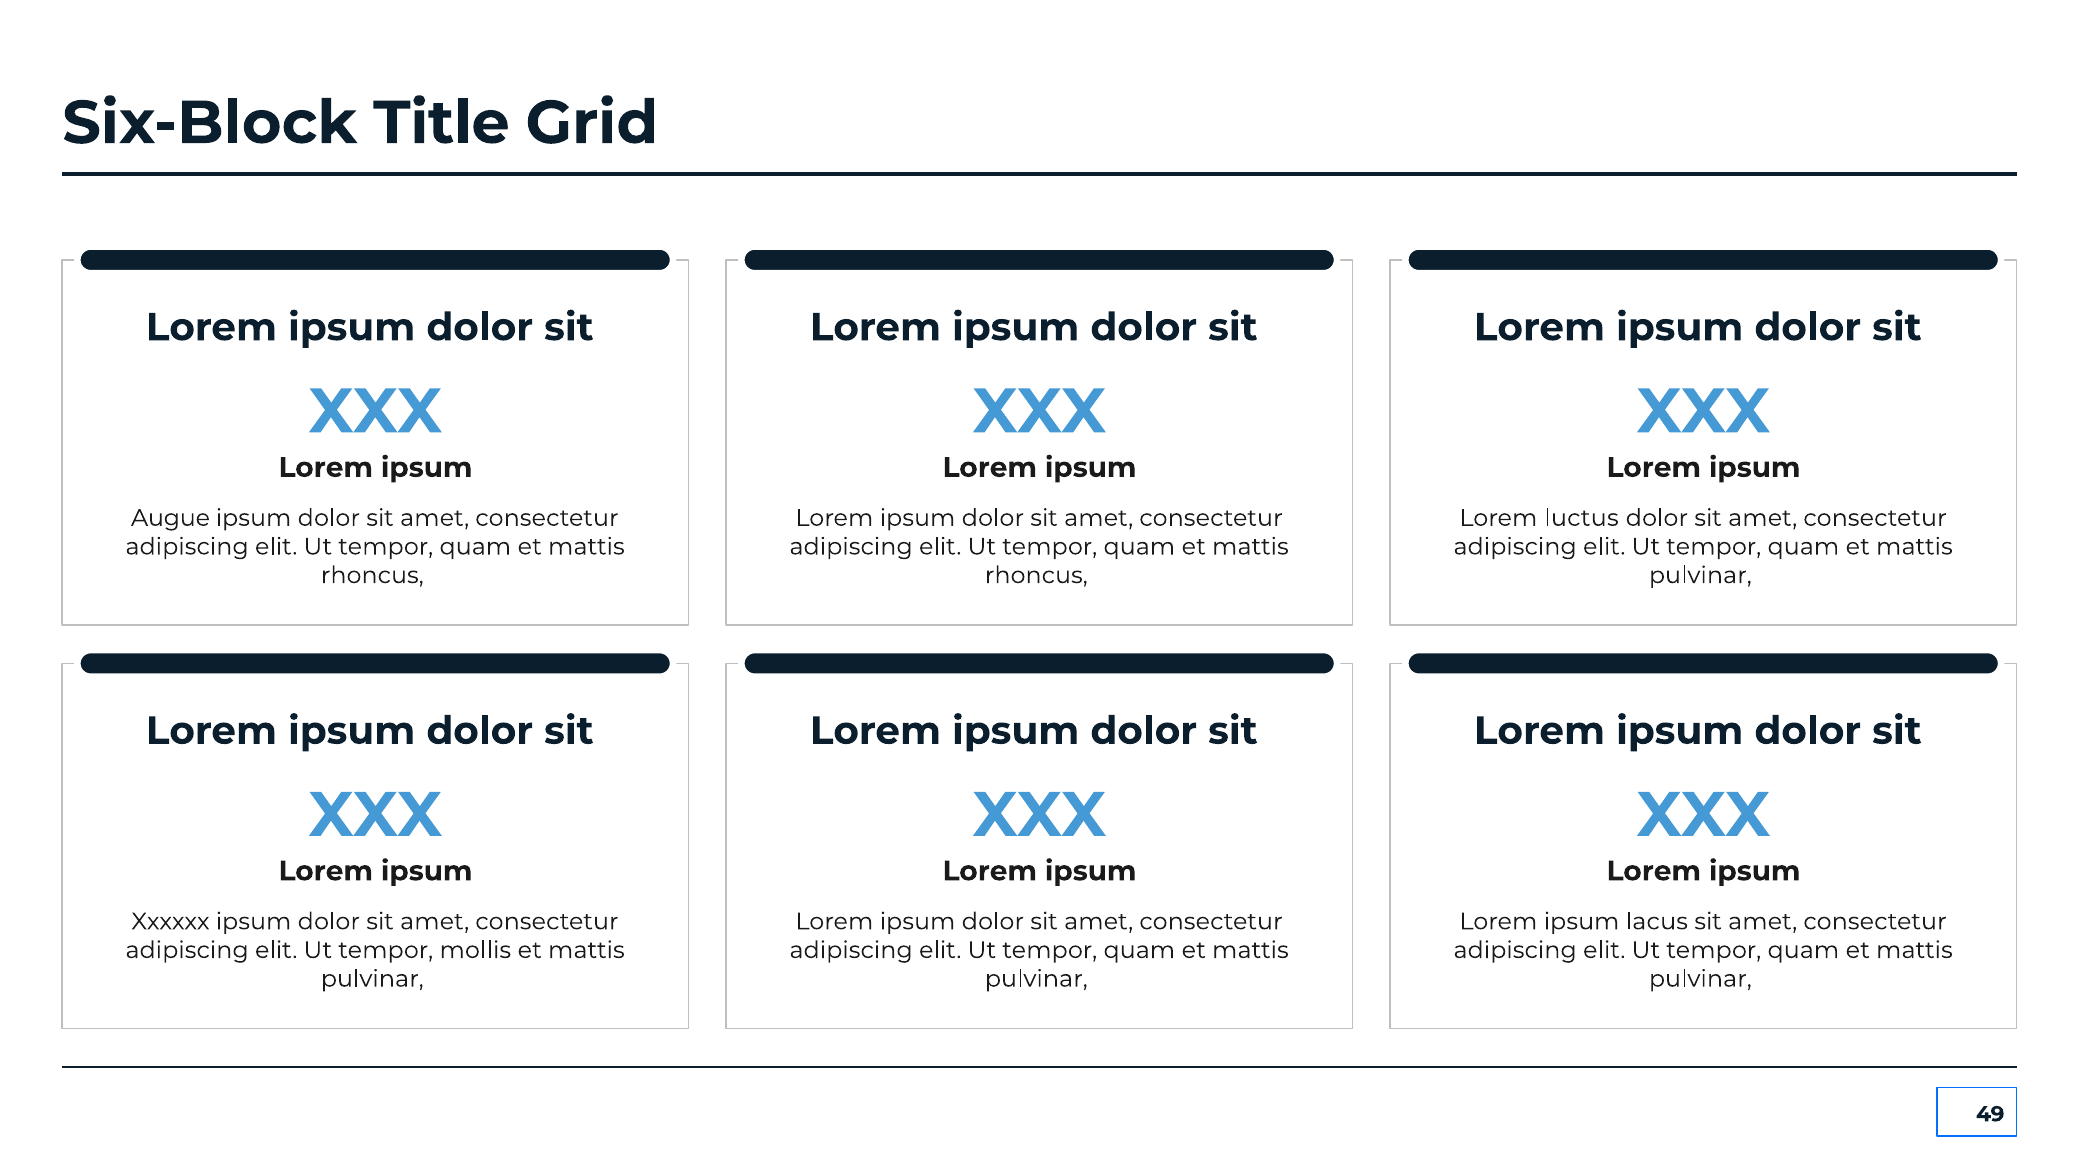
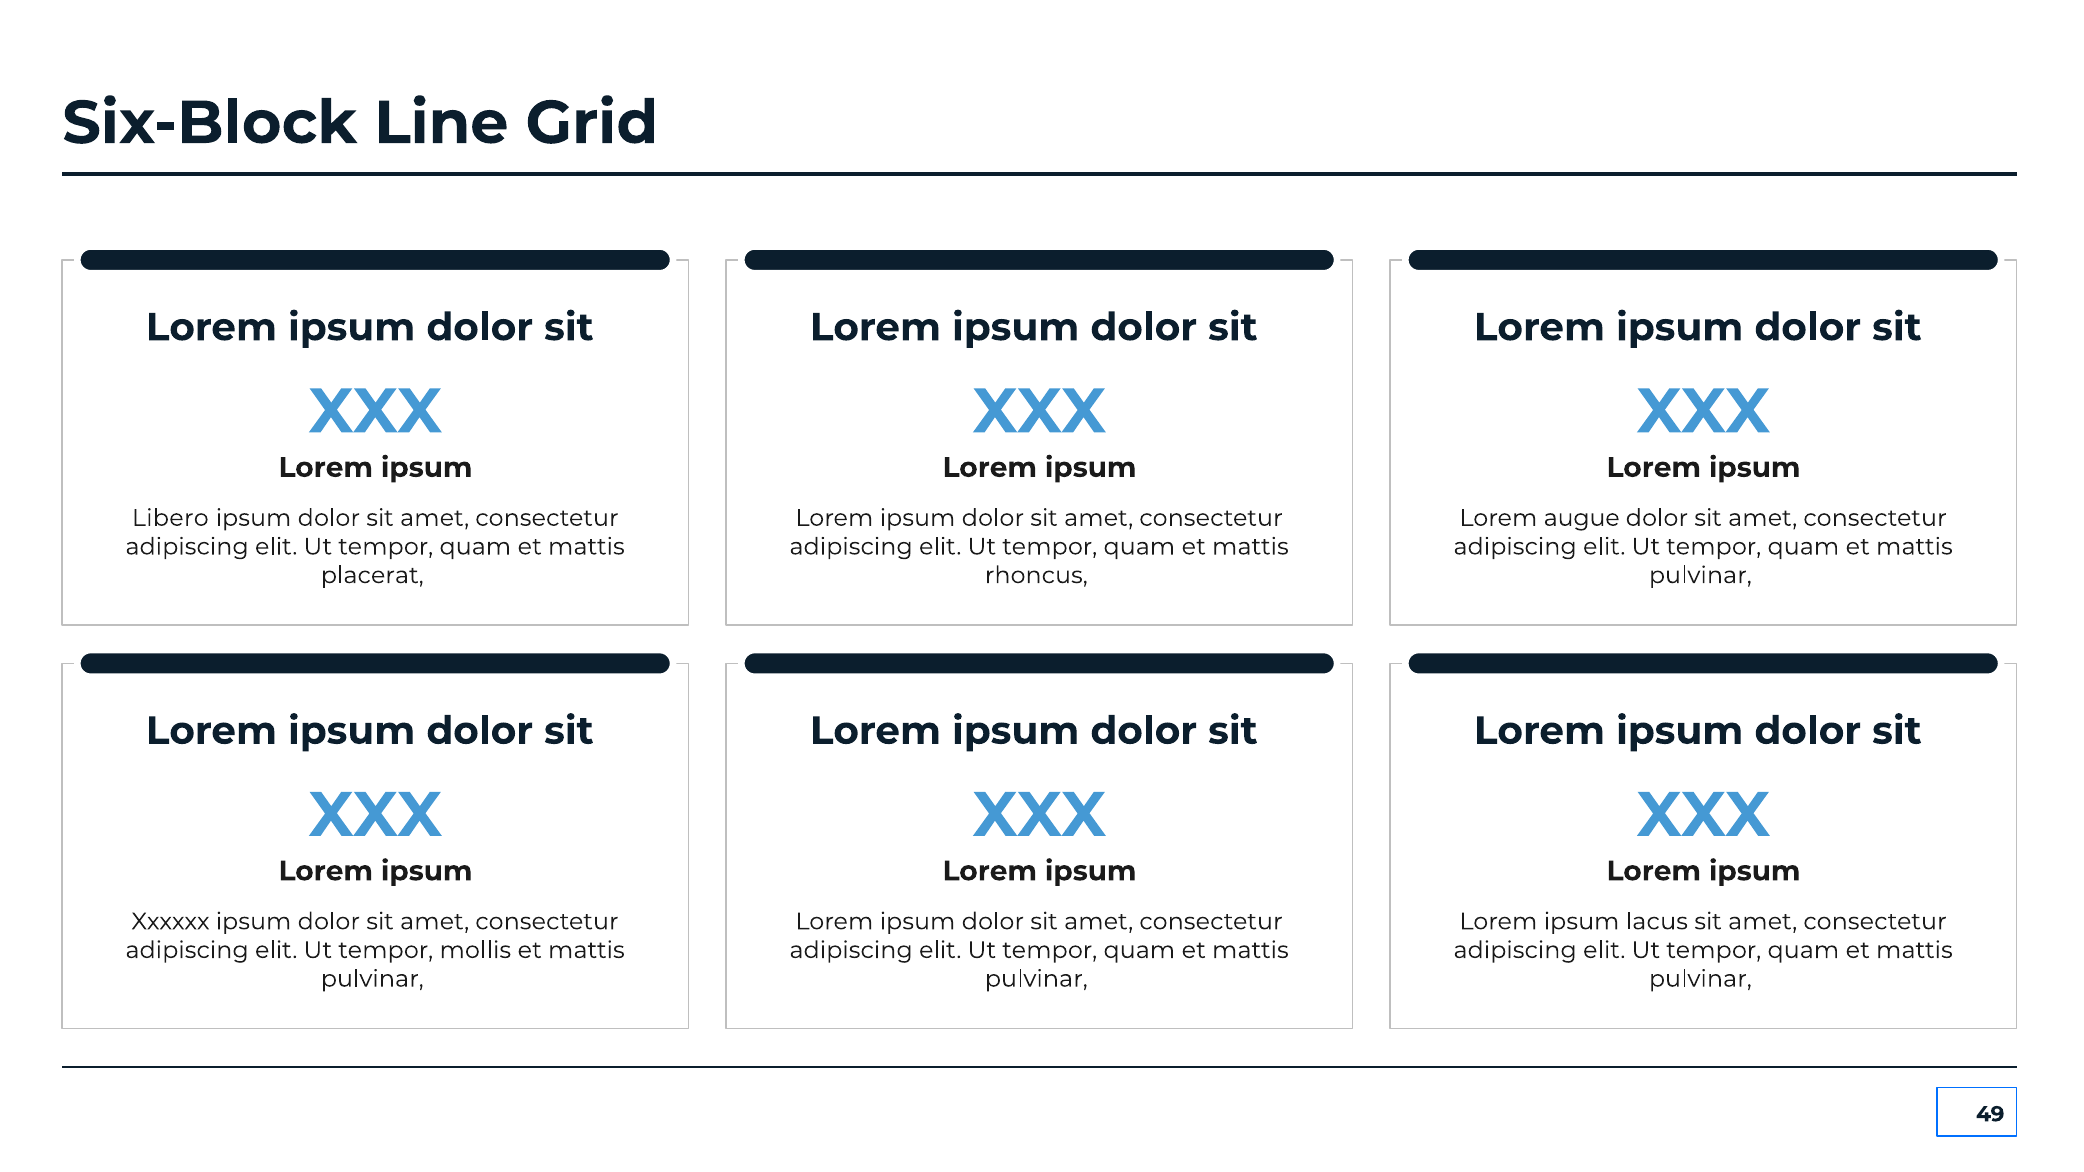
Title: Title -> Line
Augue: Augue -> Libero
luctus: luctus -> augue
rhoncus at (372, 575): rhoncus -> placerat
